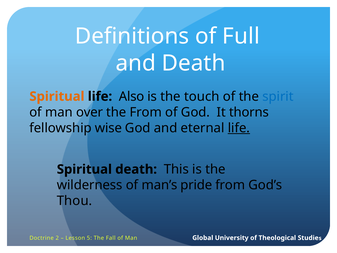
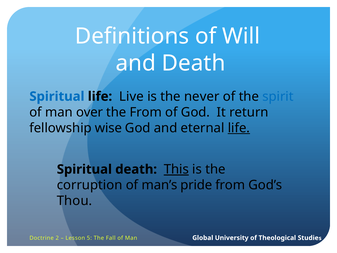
Full: Full -> Will
Spiritual at (57, 96) colour: orange -> blue
Also: Also -> Live
touch: touch -> never
thorns: thorns -> return
This underline: none -> present
wilderness: wilderness -> corruption
